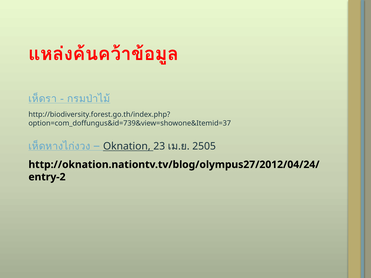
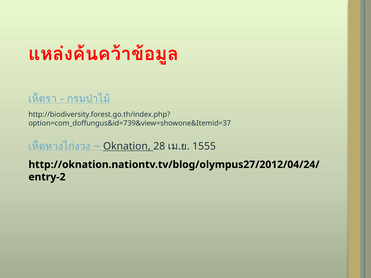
23: 23 -> 28
2505: 2505 -> 1555
